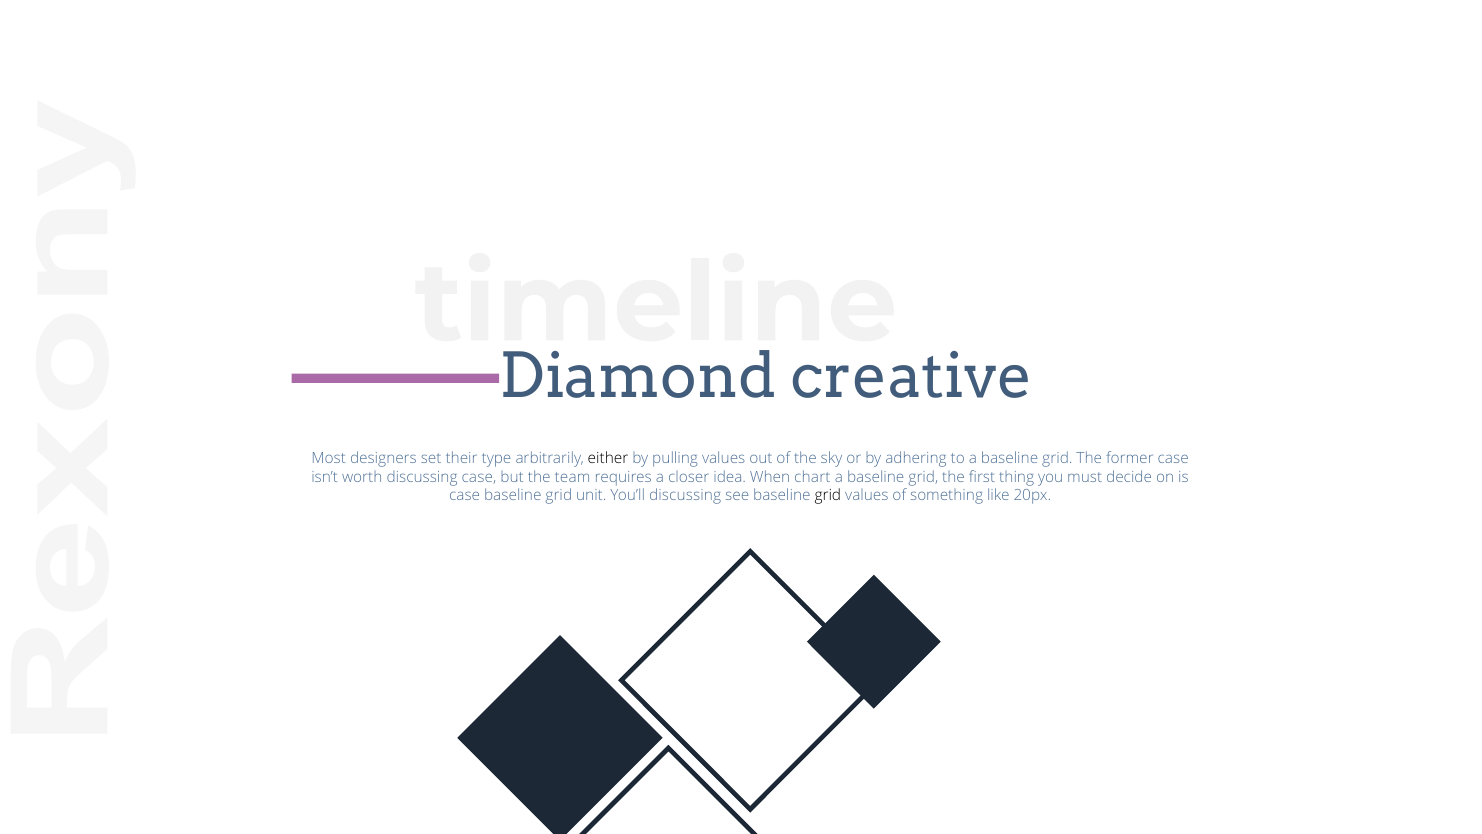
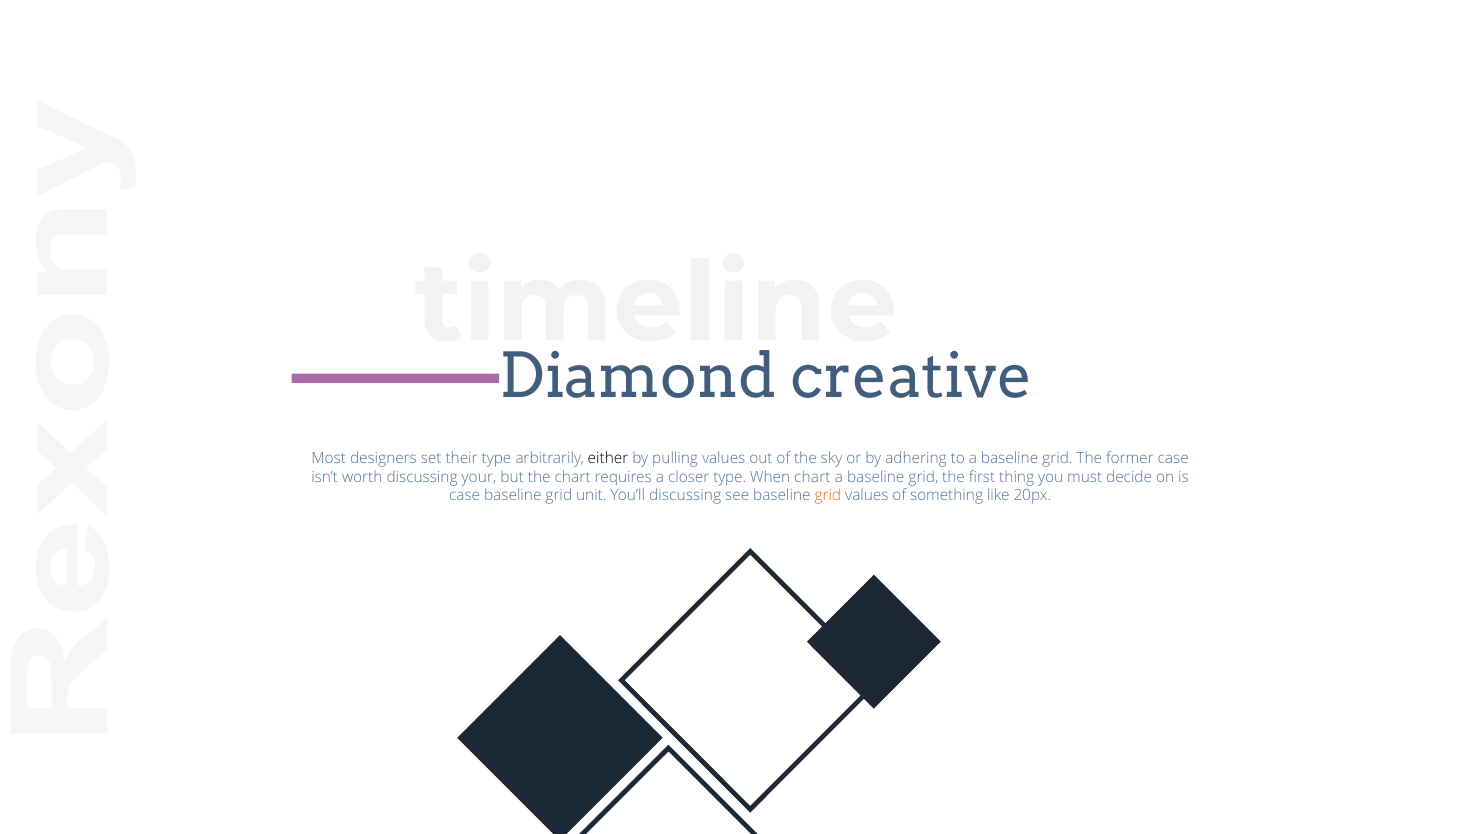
discussing case: case -> your
the team: team -> chart
closer idea: idea -> type
grid at (828, 495) colour: black -> orange
